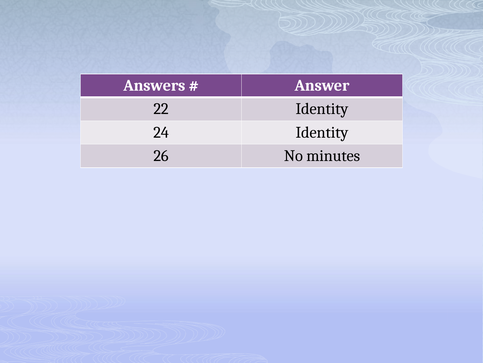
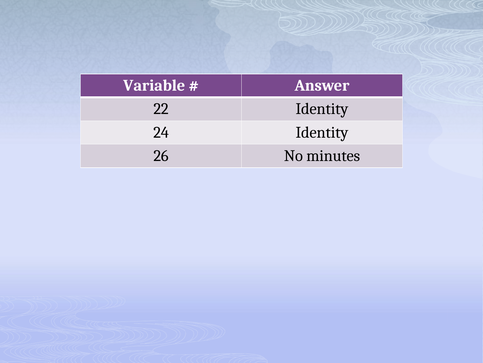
Answers: Answers -> Variable
